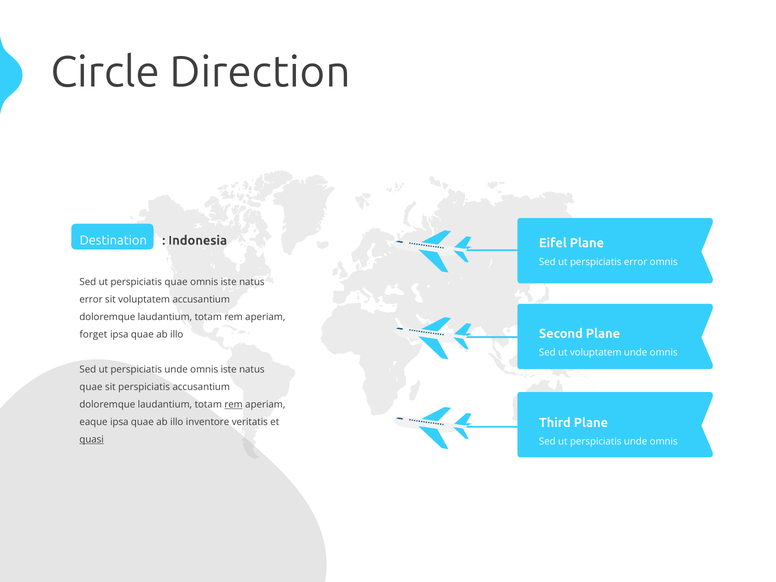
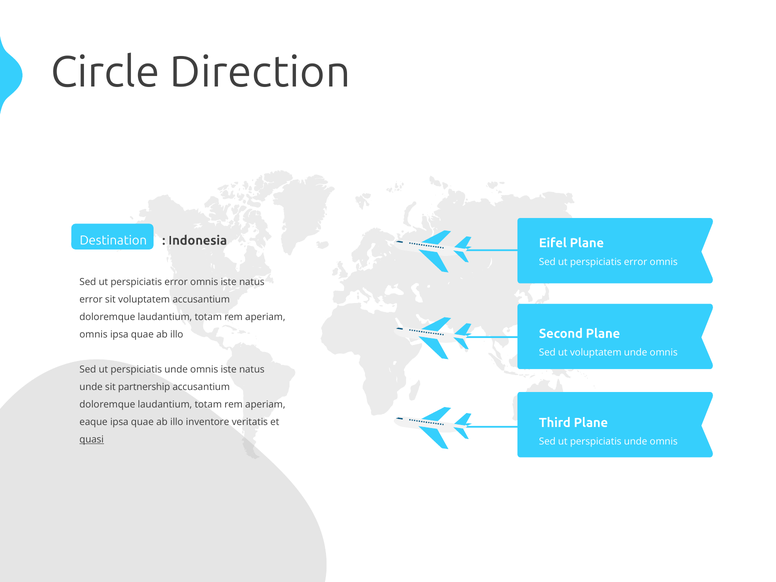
quae at (176, 282): quae -> error
forget at (93, 335): forget -> omnis
quae at (91, 387): quae -> unde
sit perspiciatis: perspiciatis -> partnership
rem at (234, 405) underline: present -> none
